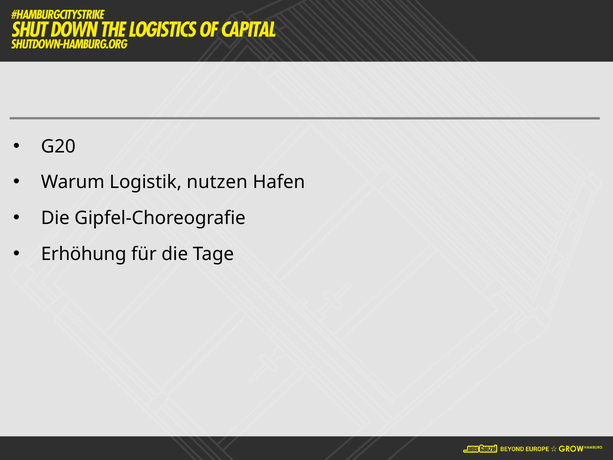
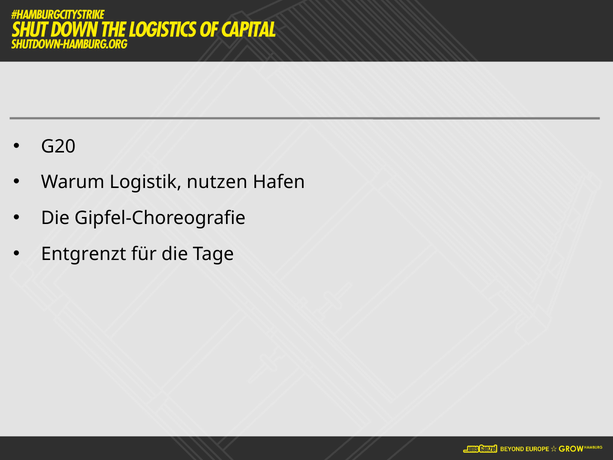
Erhöhung: Erhöhung -> Entgrenzt
